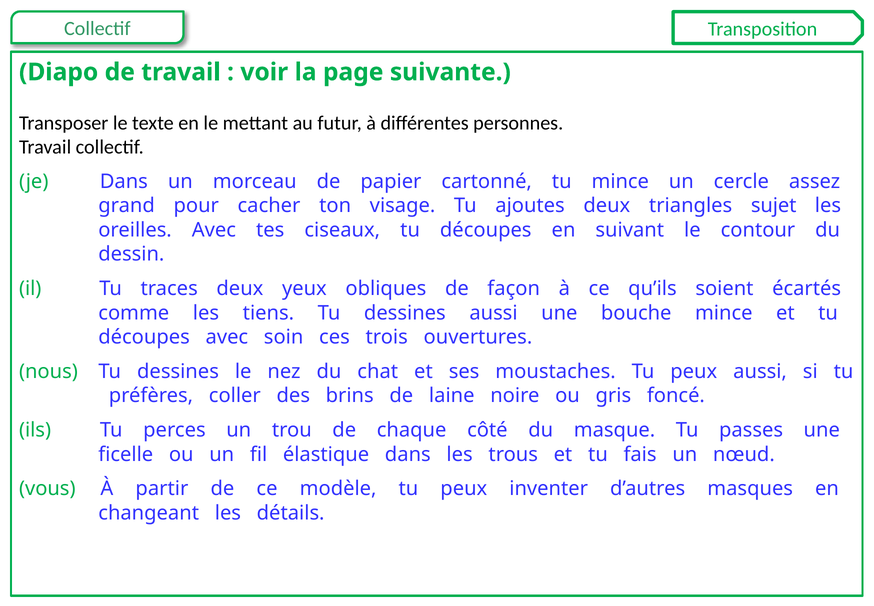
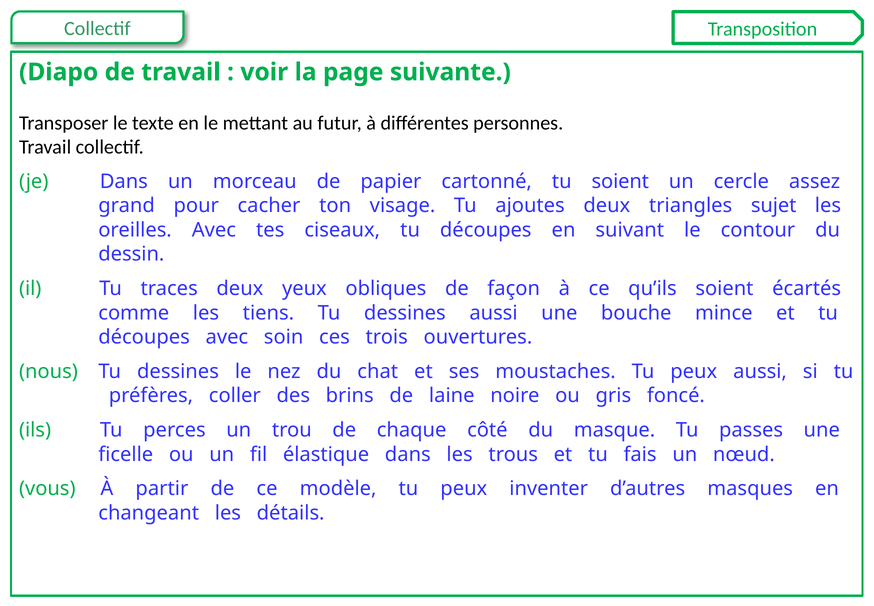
tu mince: mince -> soient
